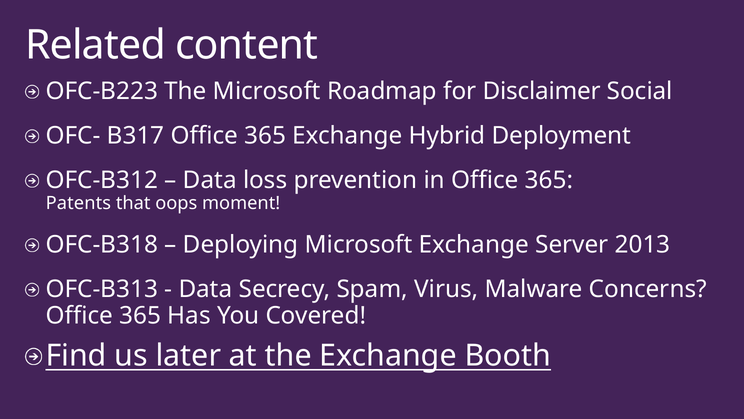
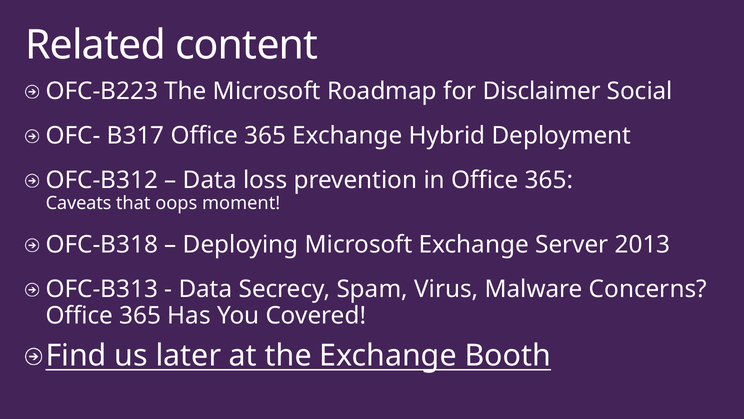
Patents: Patents -> Caveats
